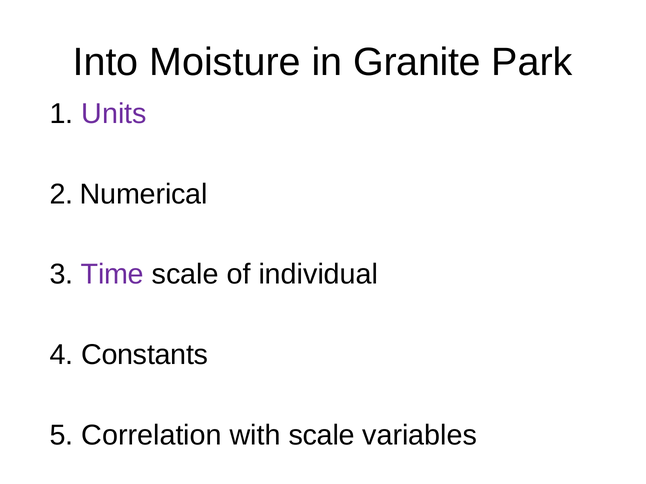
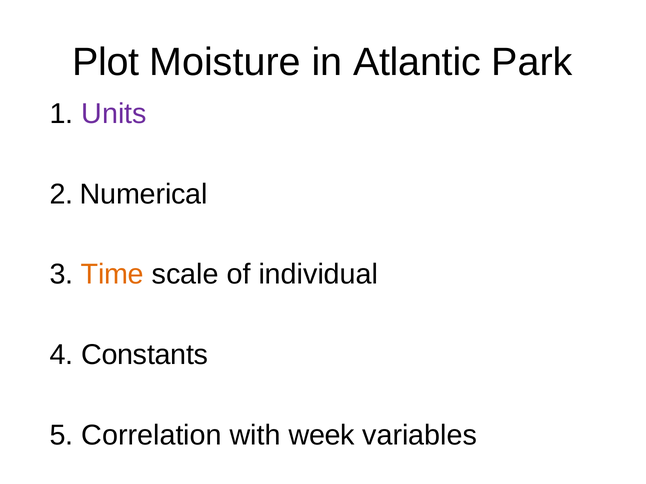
Into: Into -> Plot
Granite: Granite -> Atlantic
Time colour: purple -> orange
with scale: scale -> week
